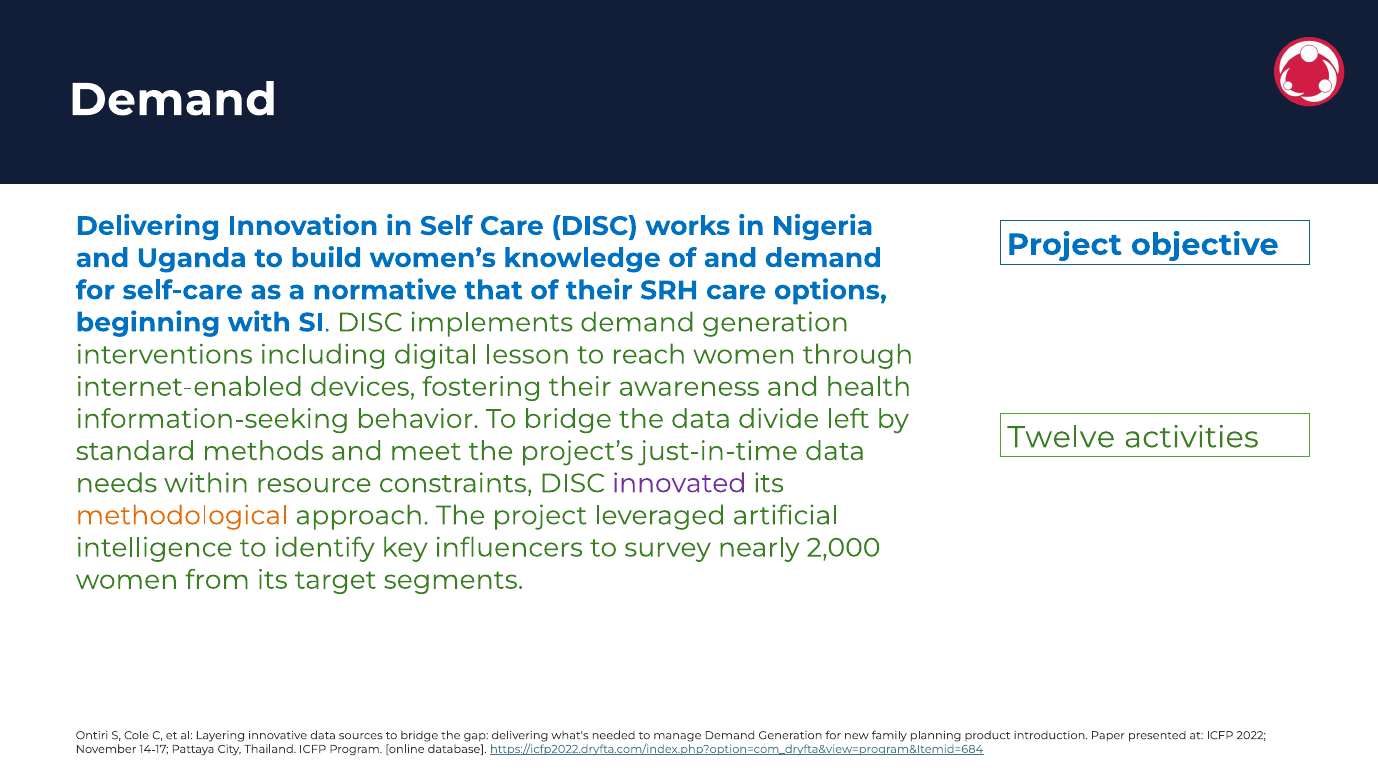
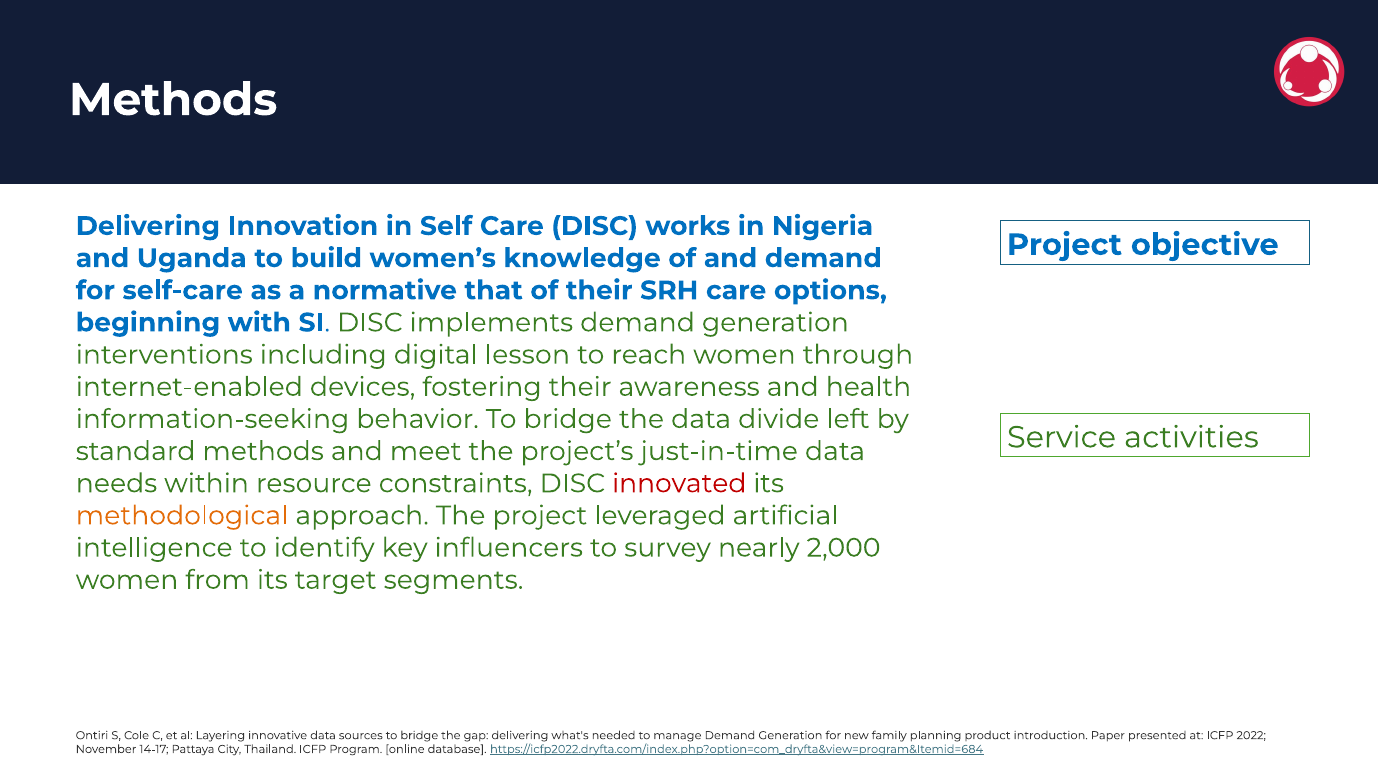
Demand at (173, 100): Demand -> Methods
Twelve: Twelve -> Service
innovated colour: purple -> red
